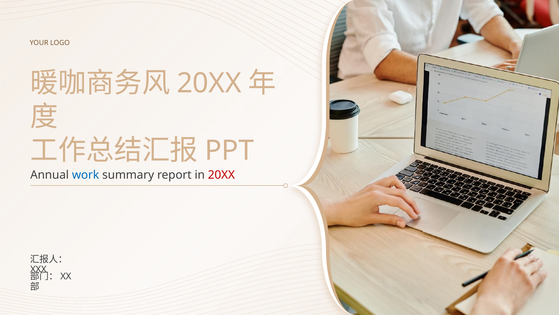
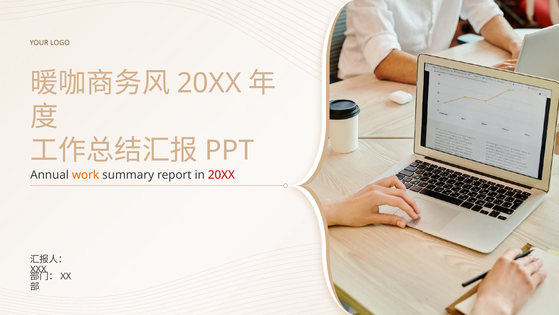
work colour: blue -> orange
